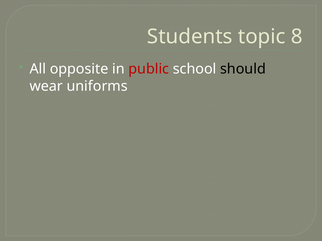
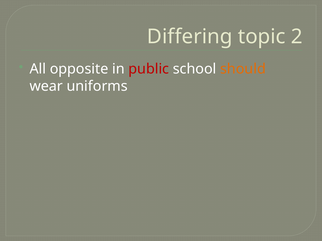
Students: Students -> Differing
8: 8 -> 2
should colour: black -> orange
